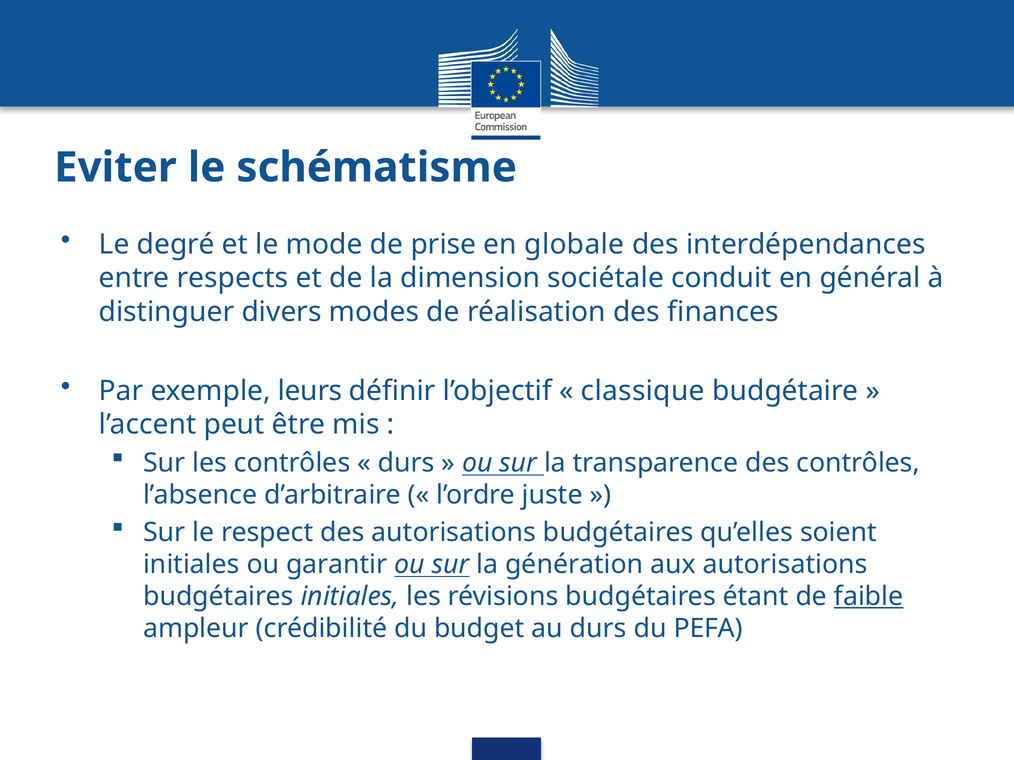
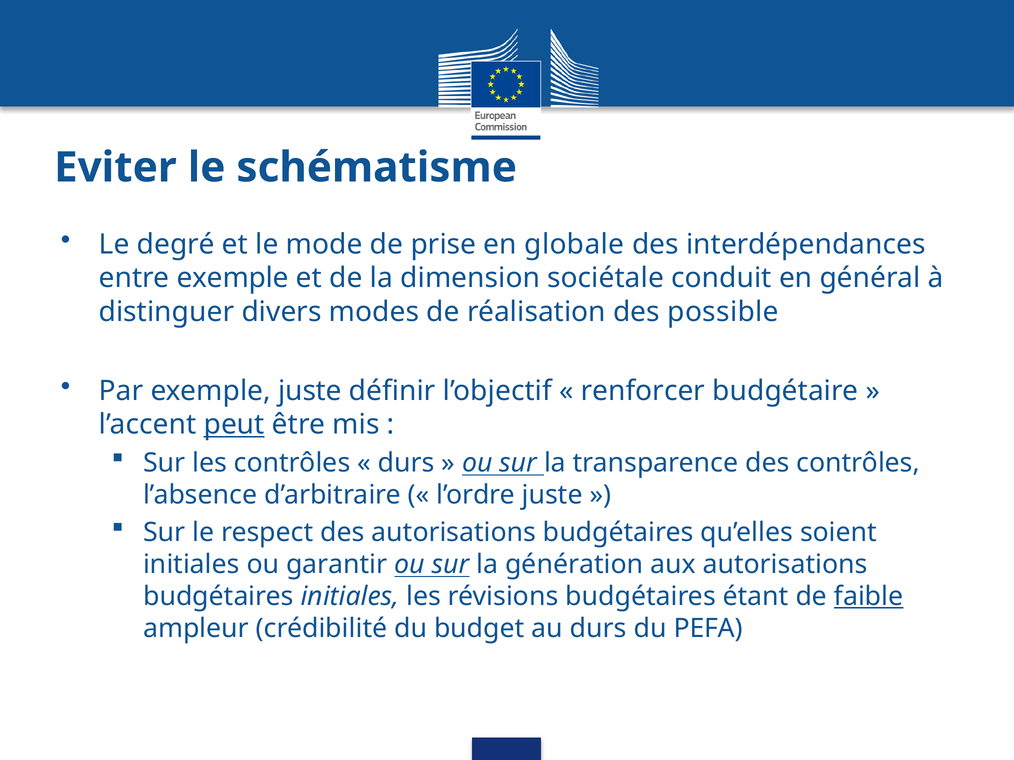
entre respects: respects -> exemple
finances: finances -> possible
exemple leurs: leurs -> juste
classique: classique -> renforcer
peut underline: none -> present
